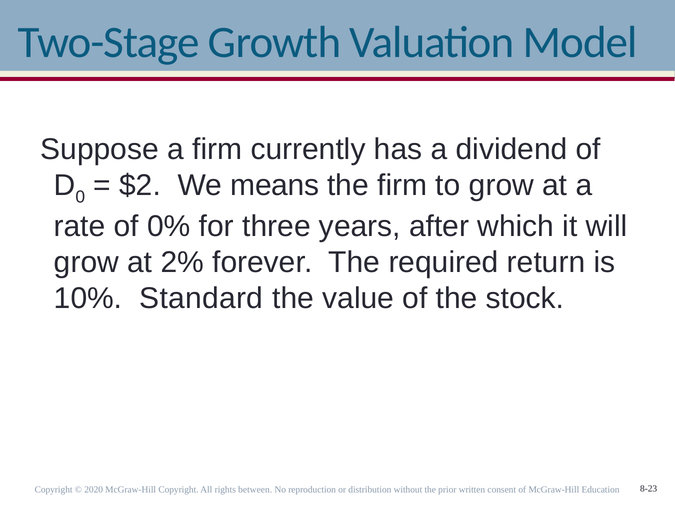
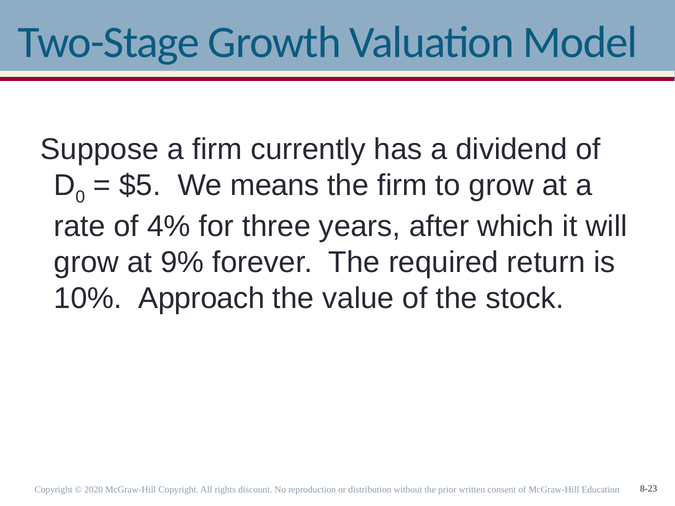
$2: $2 -> $5
0%: 0% -> 4%
2%: 2% -> 9%
Standard: Standard -> Approach
between: between -> discount
